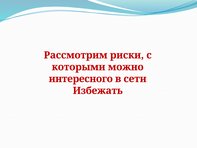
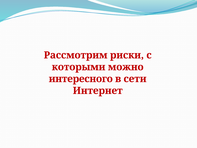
Избежать: Избежать -> Интернет
